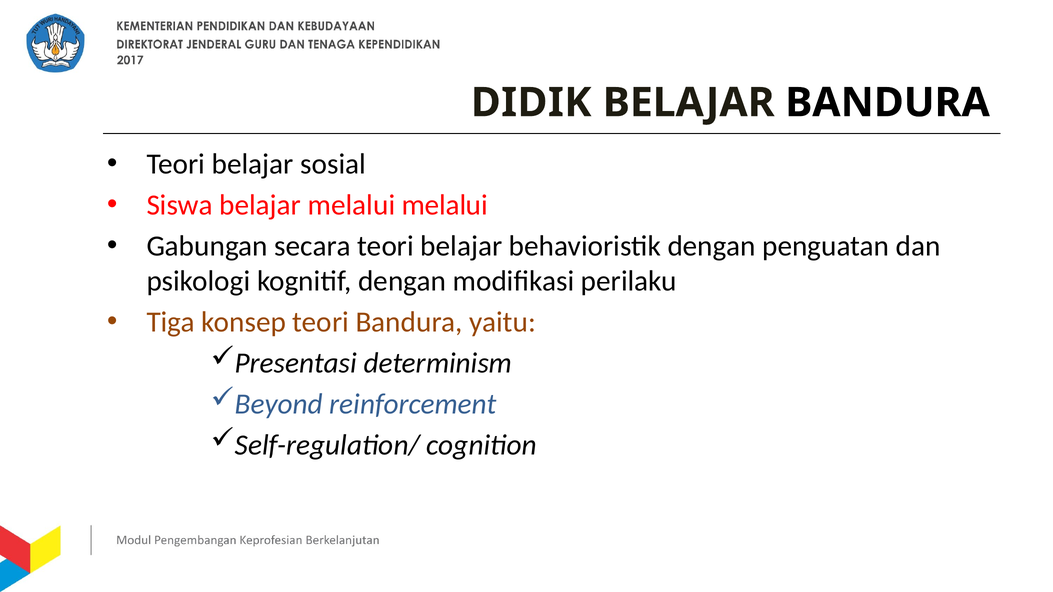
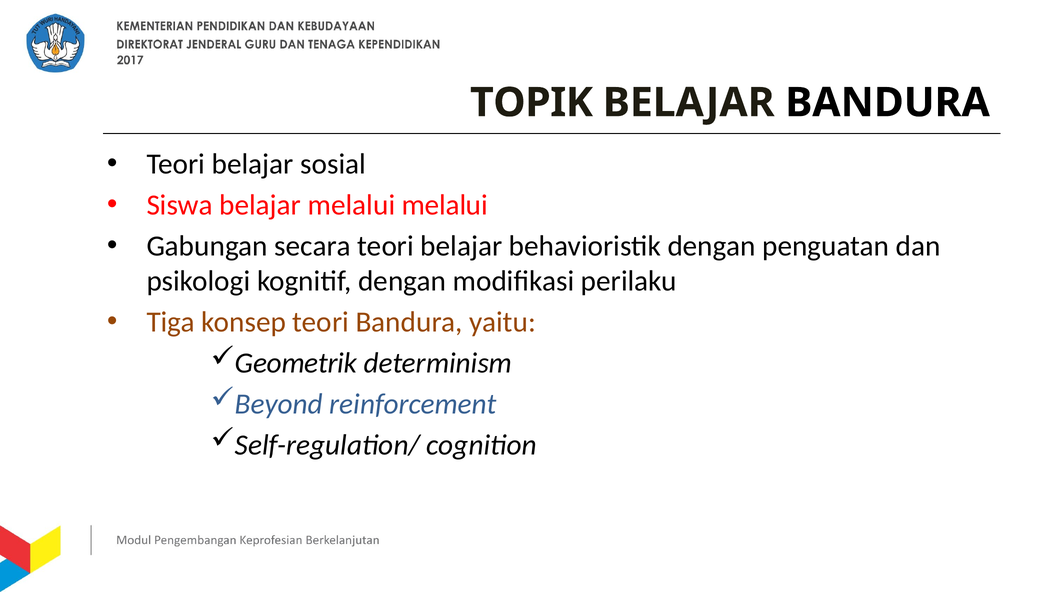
DIDIK: DIDIK -> TOPIK
Presentasi: Presentasi -> Geometrik
